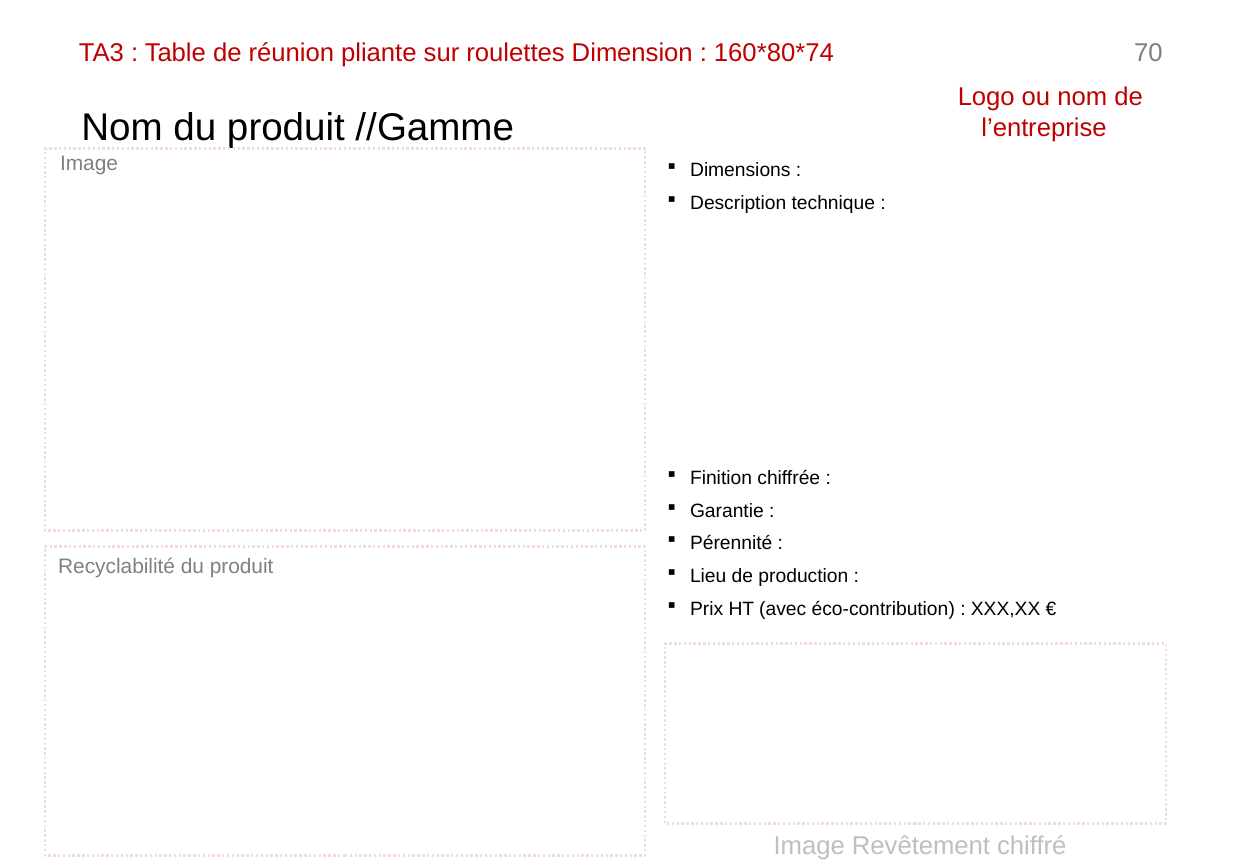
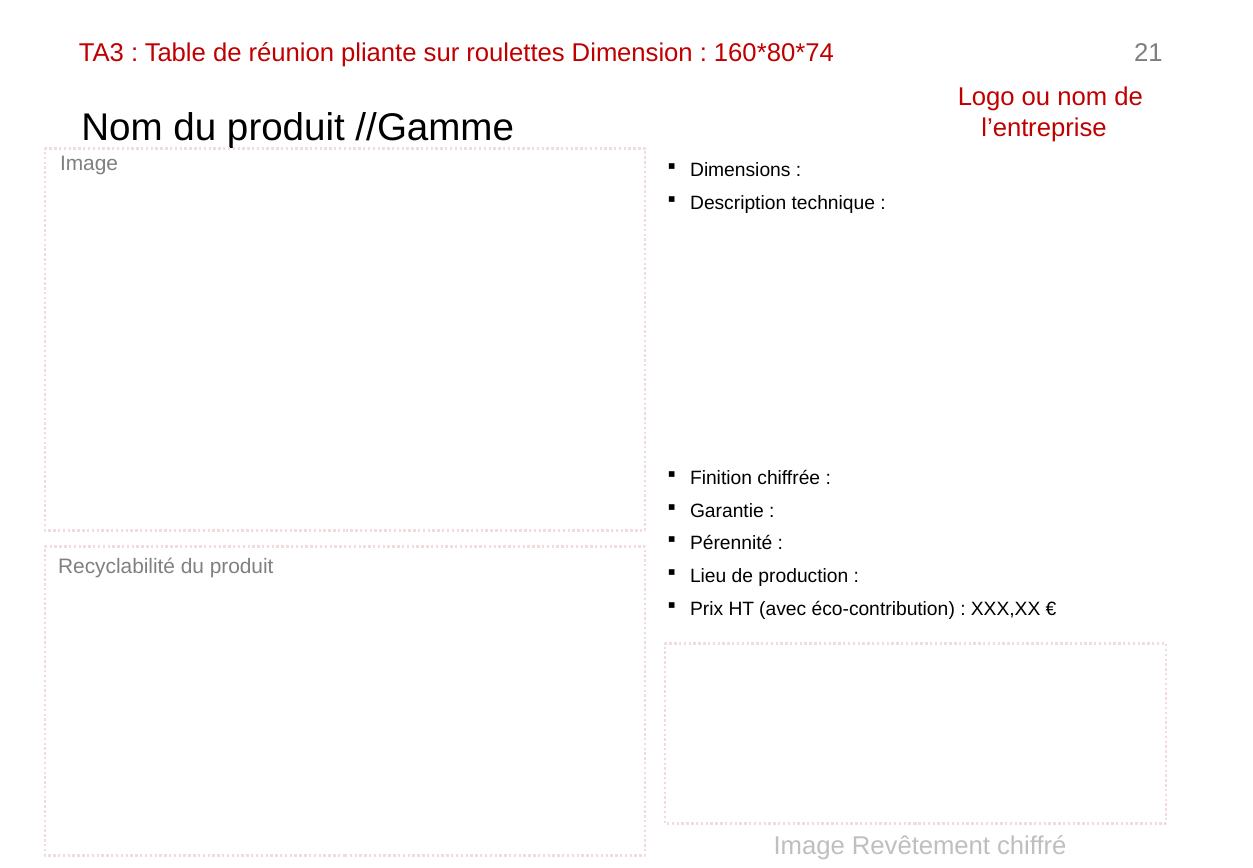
70: 70 -> 21
